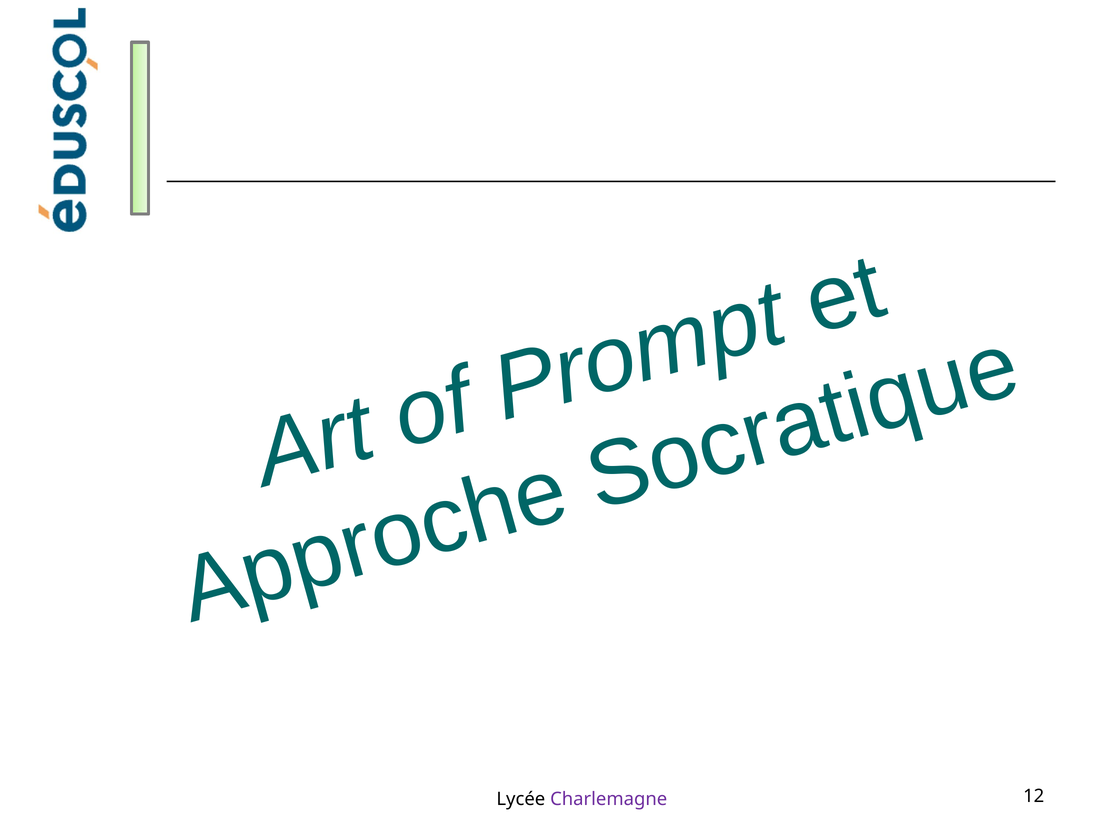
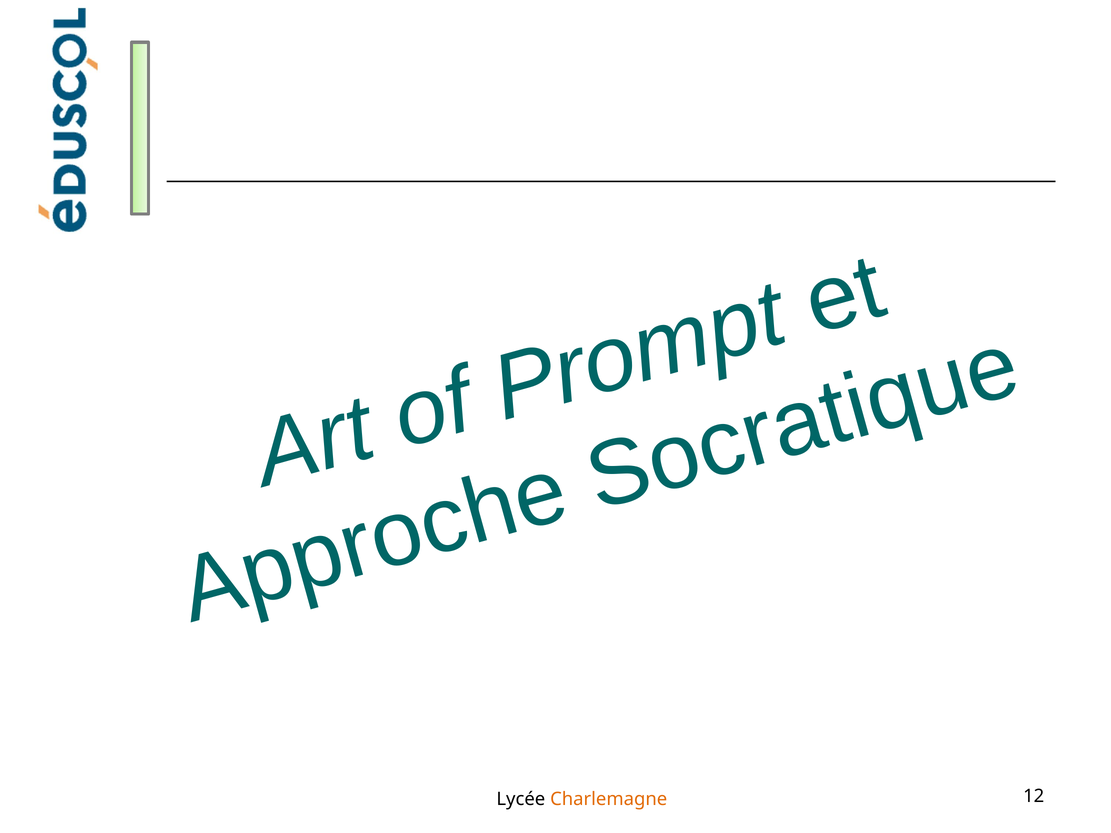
Charlemagne colour: purple -> orange
